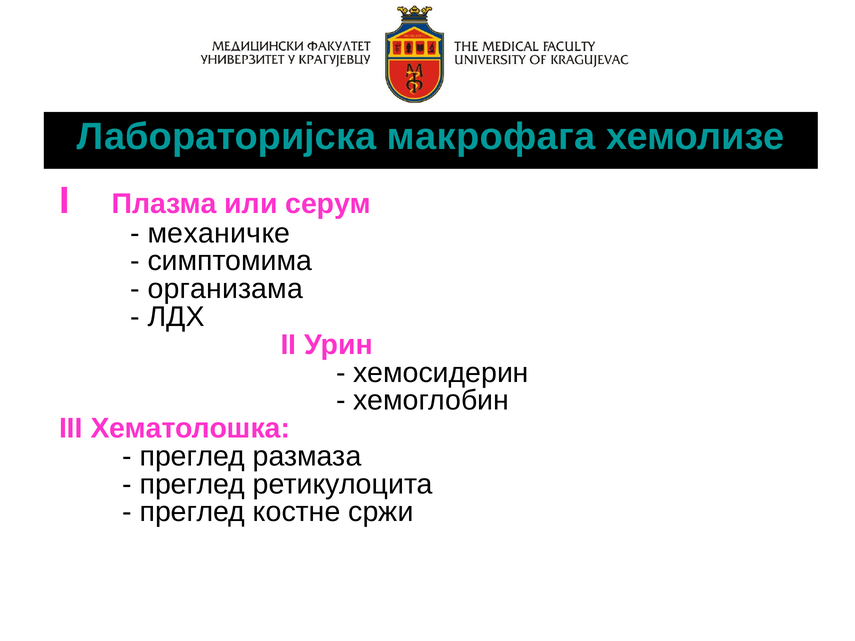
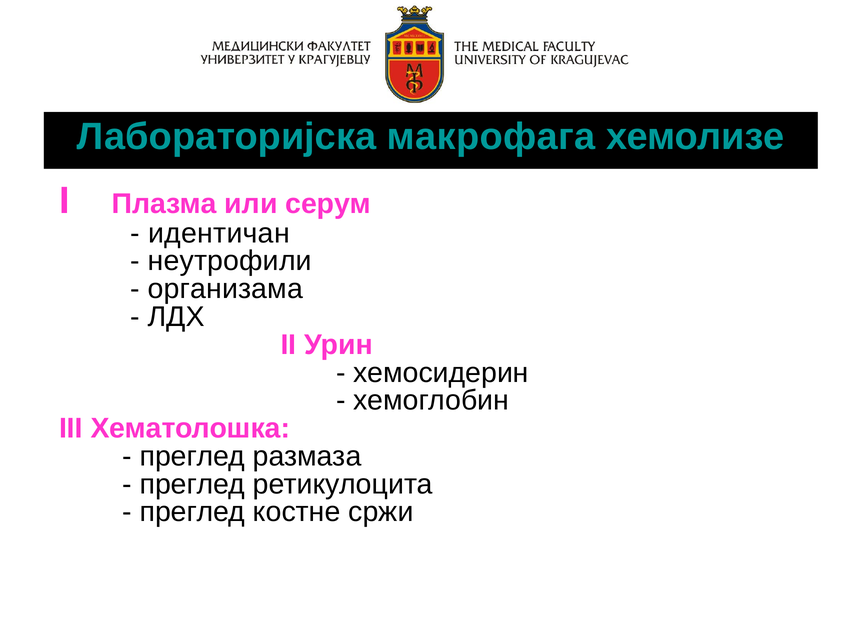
механичке: механичке -> идентичан
симптомима: симптомима -> неутрофили
